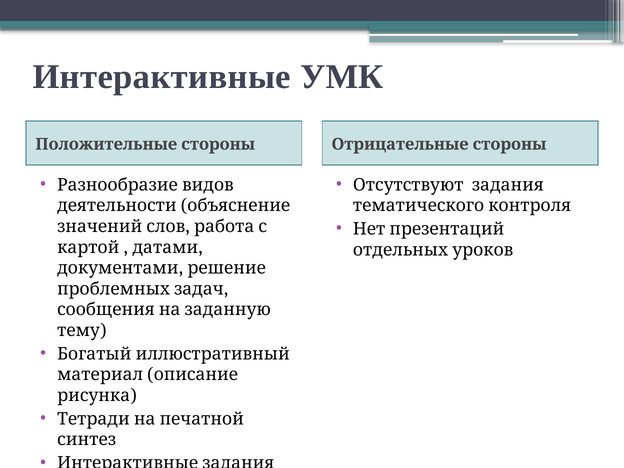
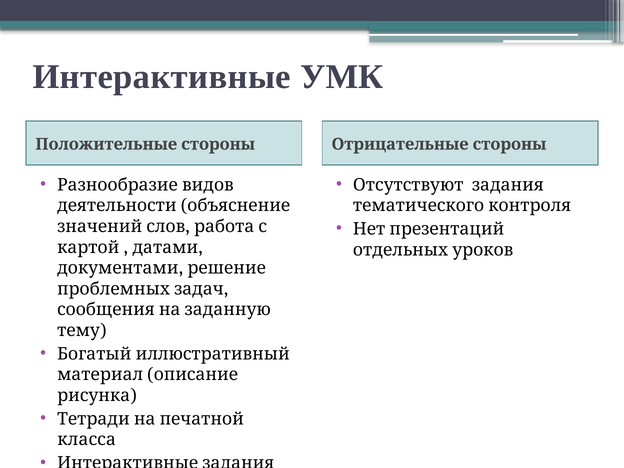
синтез: синтез -> класса
